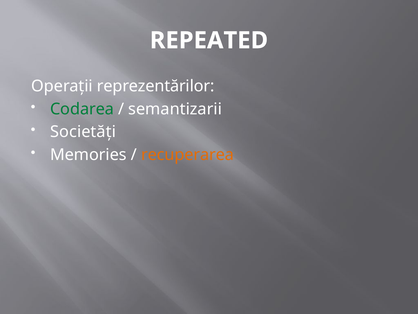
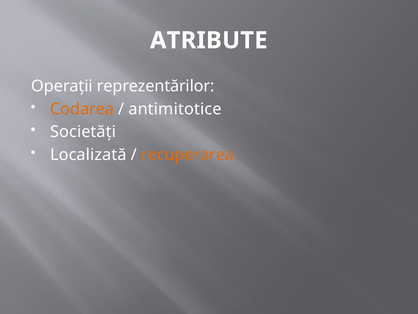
REPEATED: REPEATED -> ATRIBUTE
Codarea colour: green -> orange
semantizarii: semantizarii -> antimitotice
Memories: Memories -> Localizată
